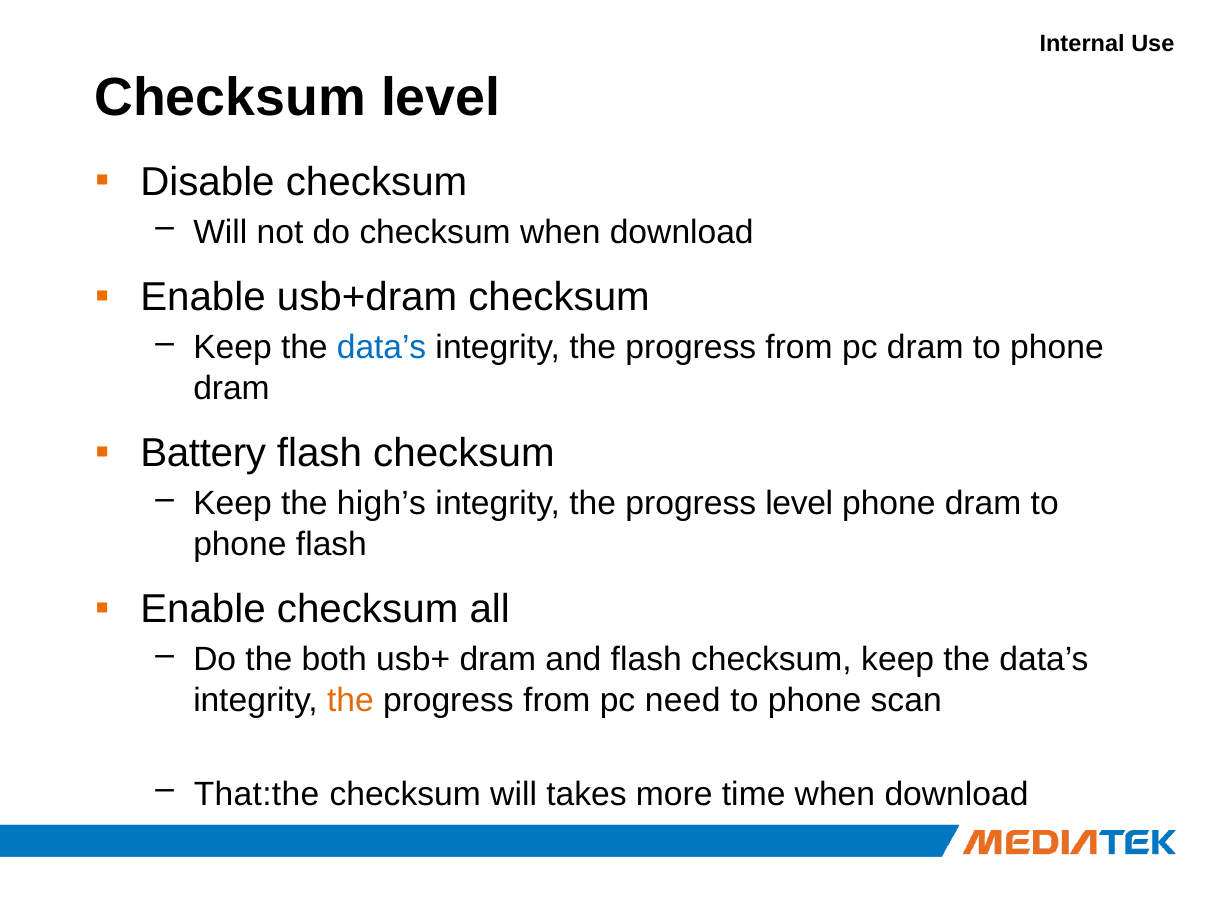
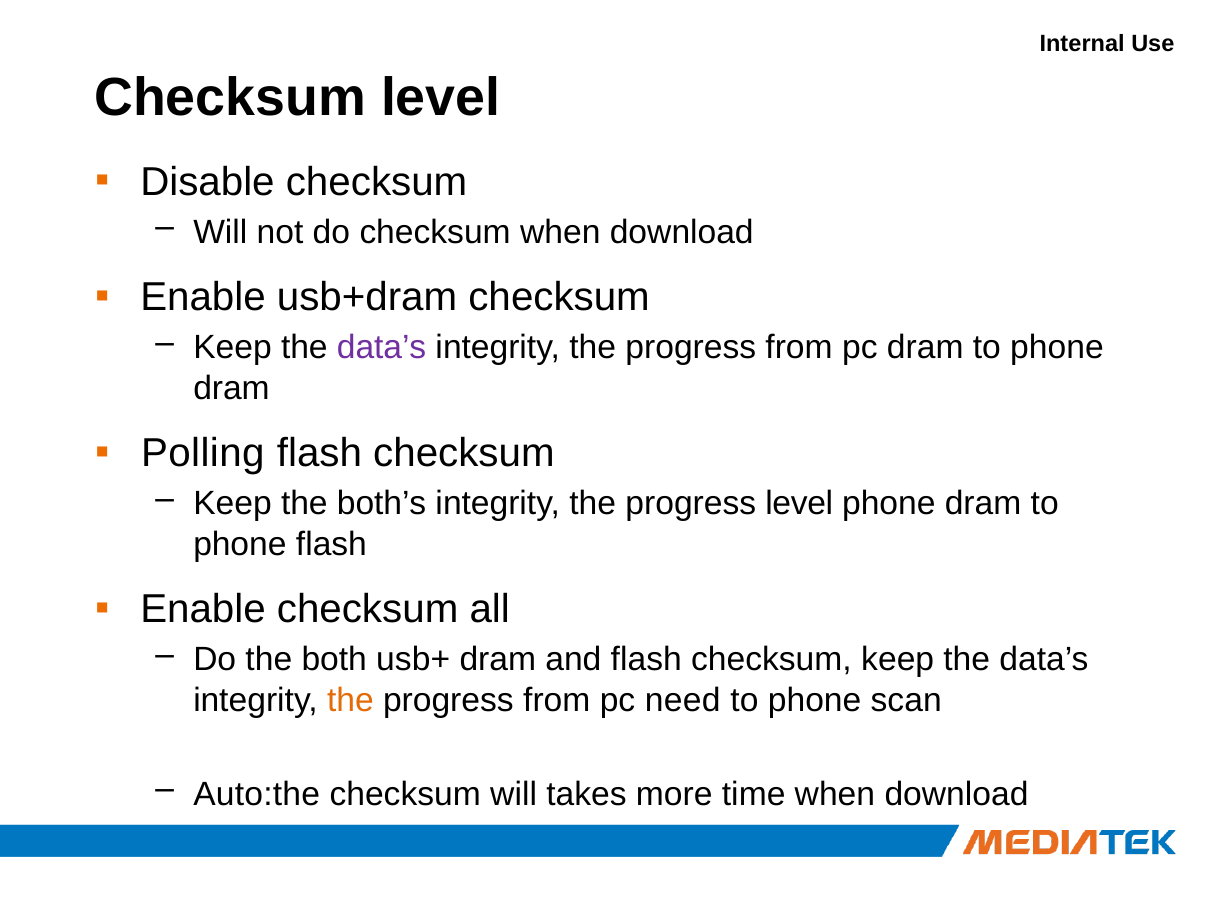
data’s at (382, 348) colour: blue -> purple
Battery: Battery -> Polling
high’s: high’s -> both’s
That:the: That:the -> Auto:the
